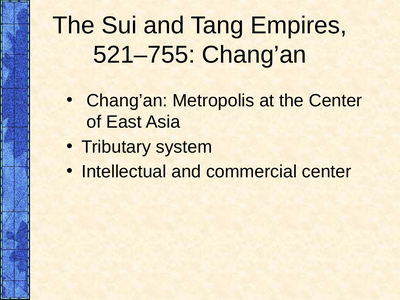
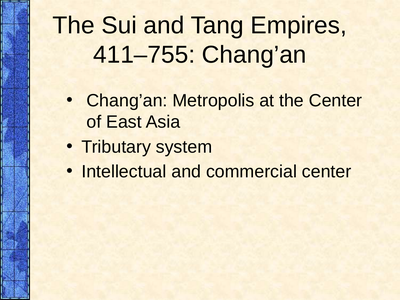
521–755: 521–755 -> 411–755
